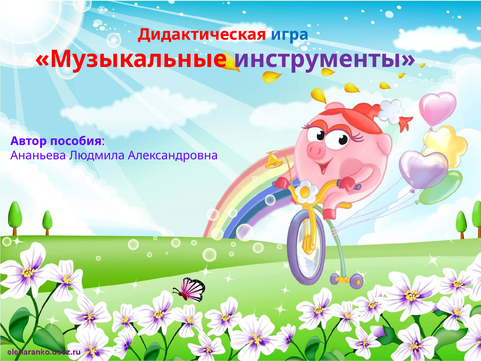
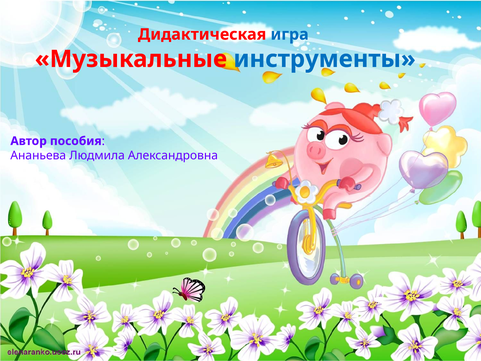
инструменты colour: purple -> blue
